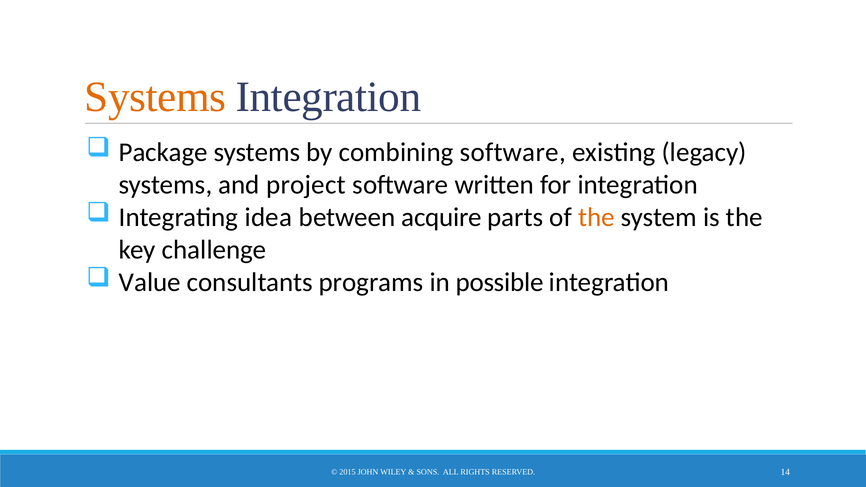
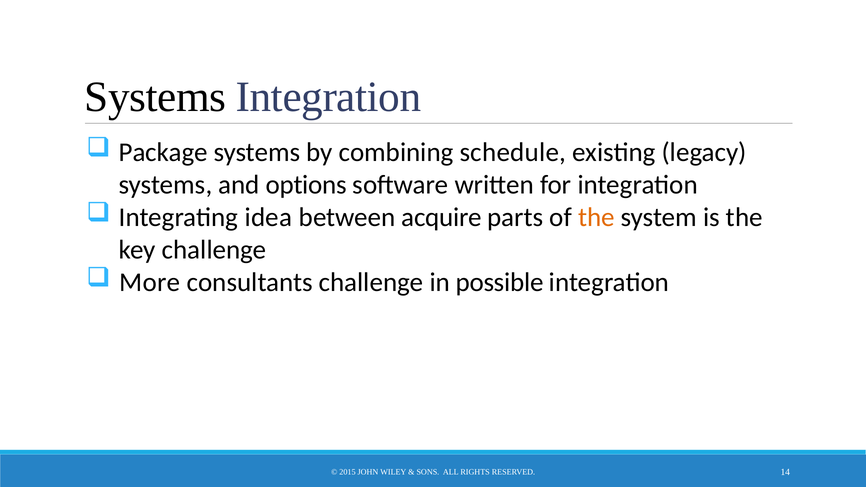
Systems at (155, 97) colour: orange -> black
combining software: software -> schedule
project: project -> options
Value: Value -> More
consultants programs: programs -> challenge
